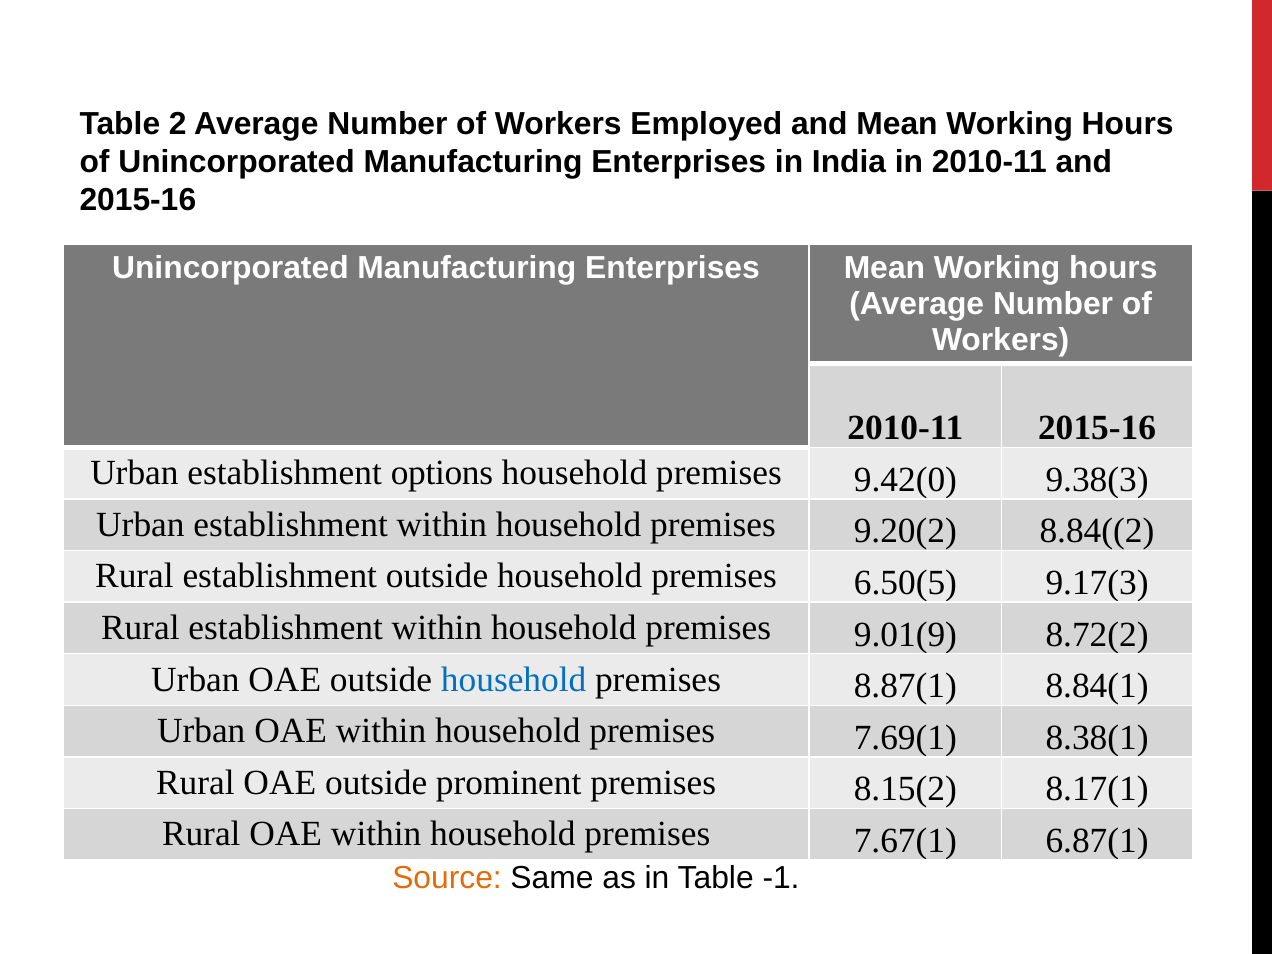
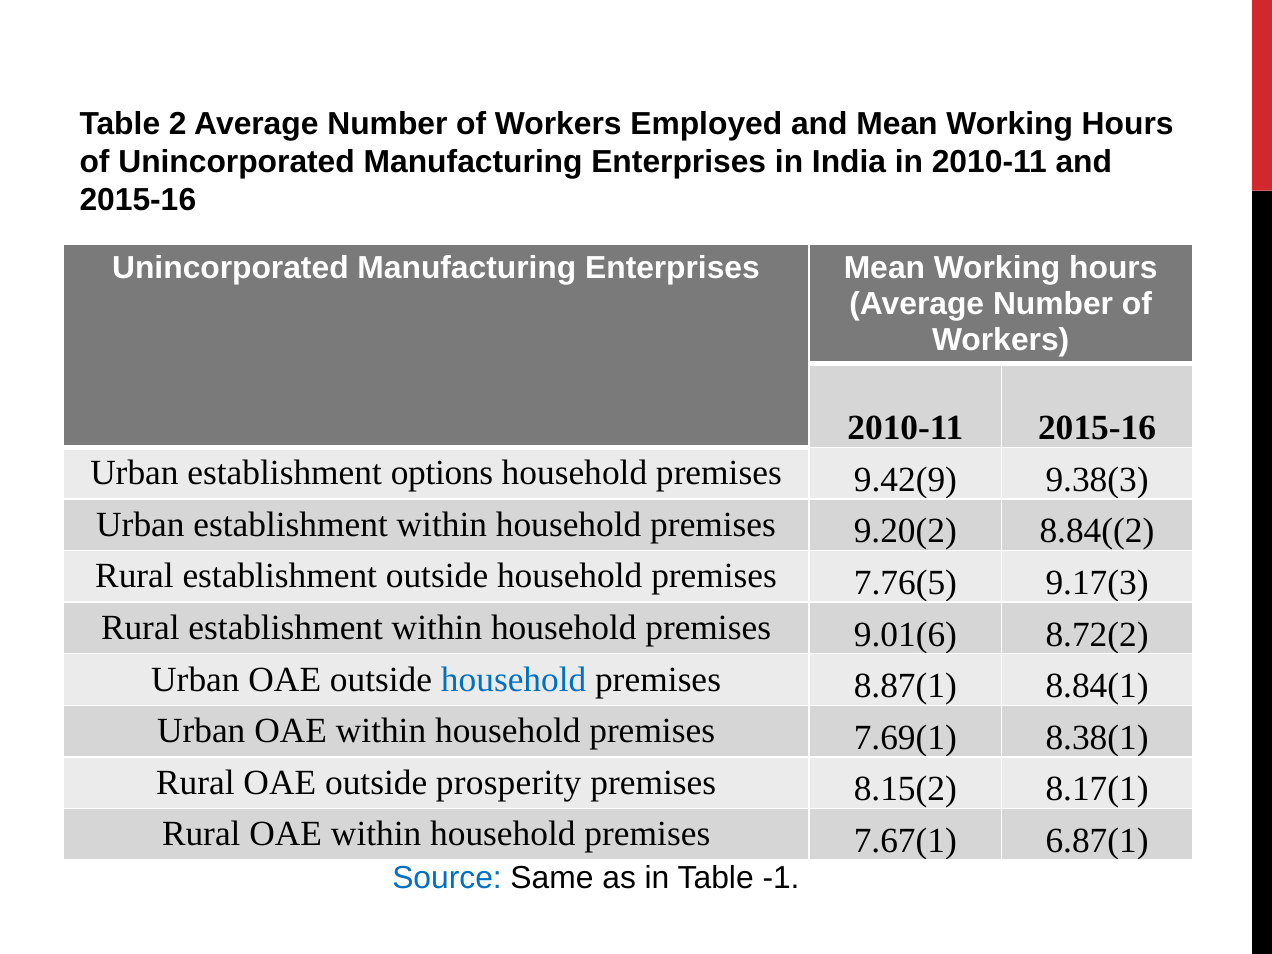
9.42(0: 9.42(0 -> 9.42(9
6.50(5: 6.50(5 -> 7.76(5
9.01(9: 9.01(9 -> 9.01(6
prominent: prominent -> prosperity
Source colour: orange -> blue
